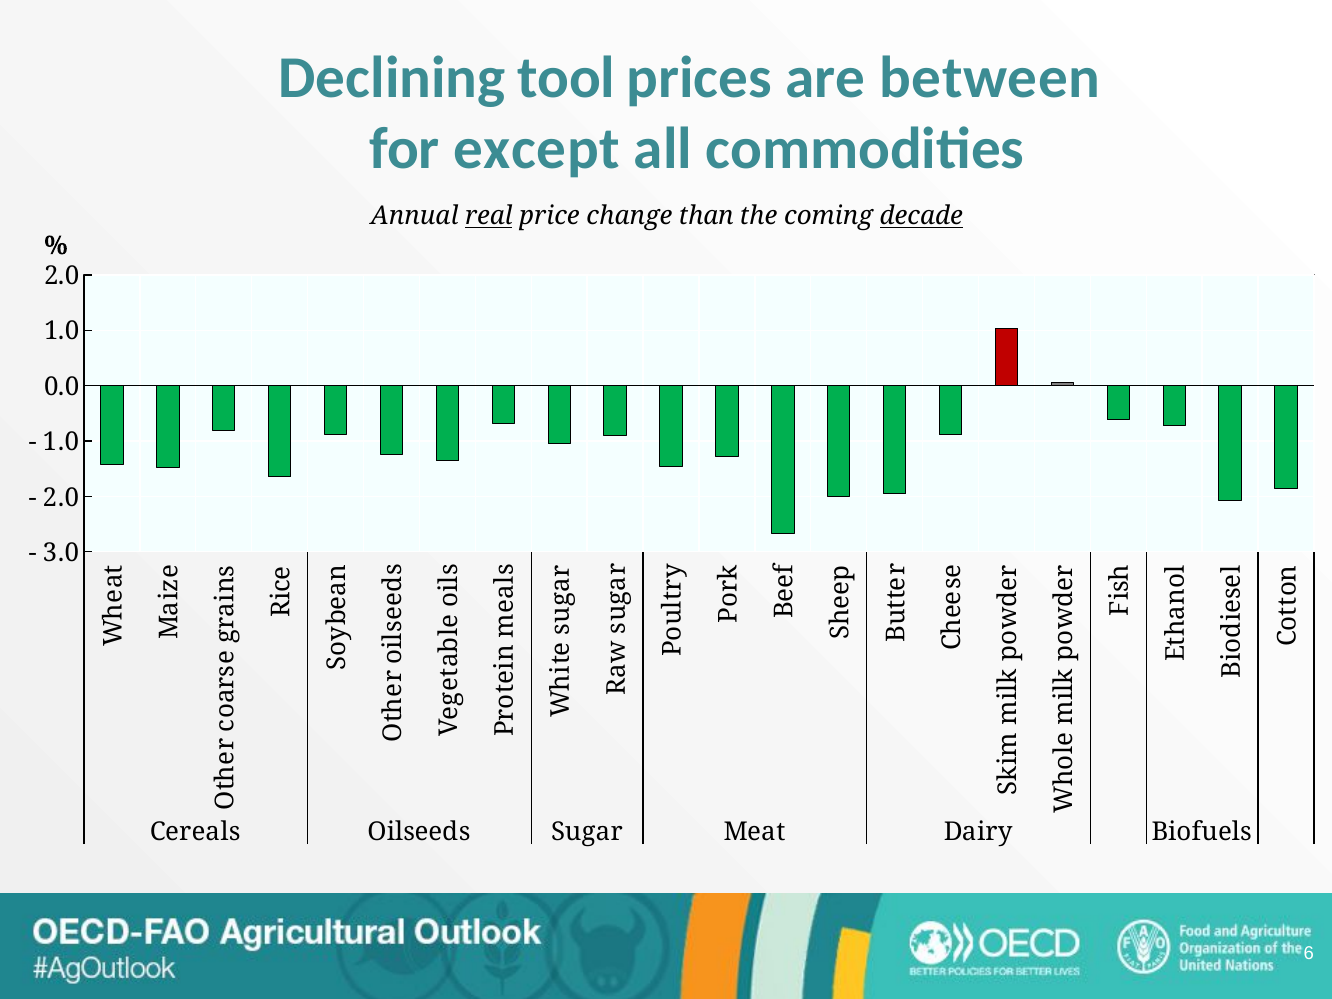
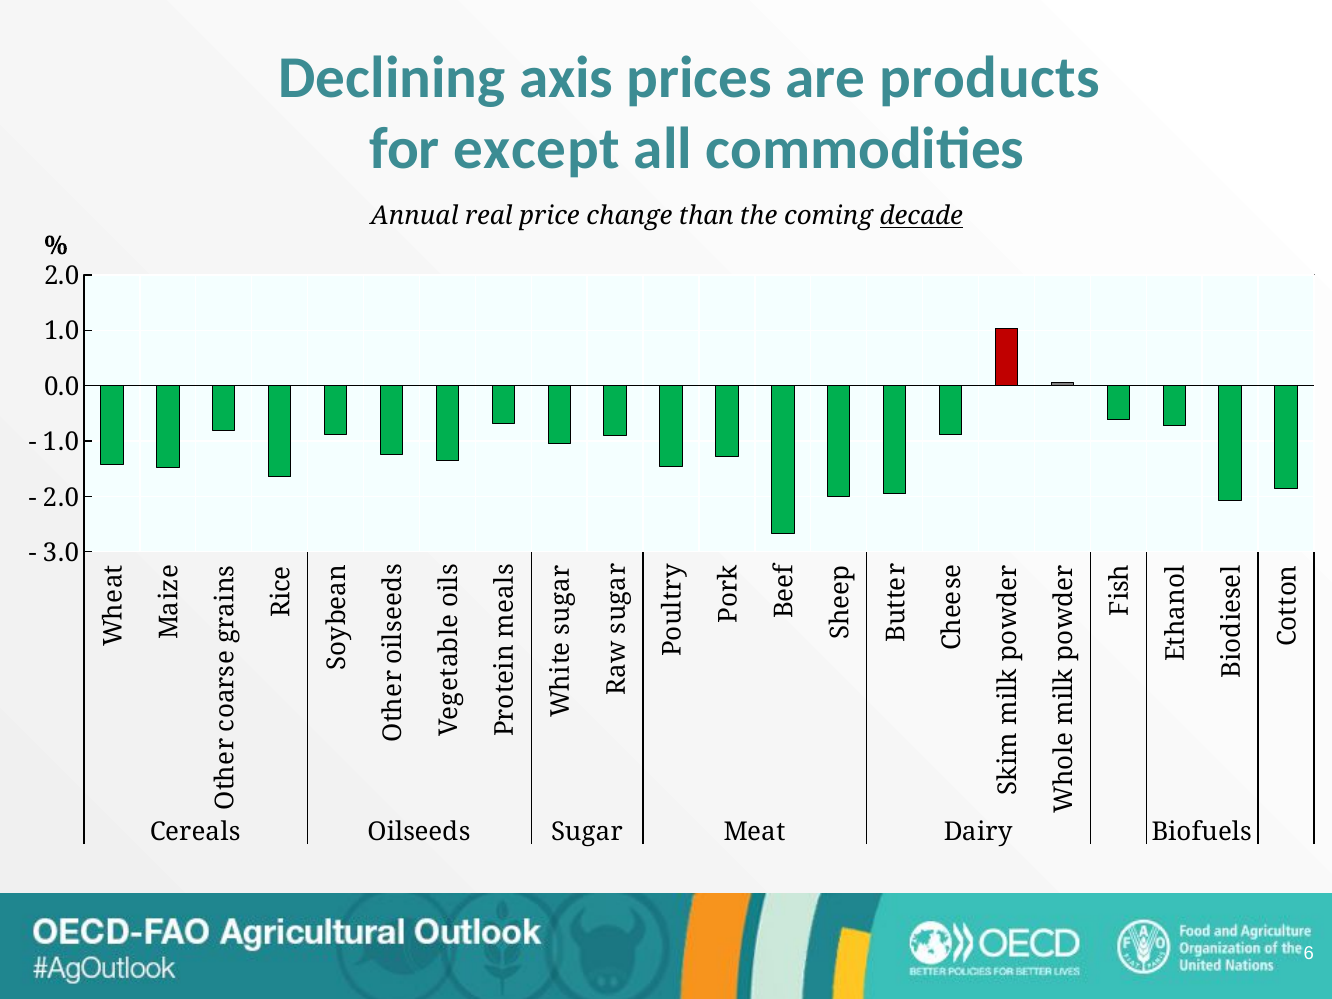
tool: tool -> axis
between: between -> products
real underline: present -> none
